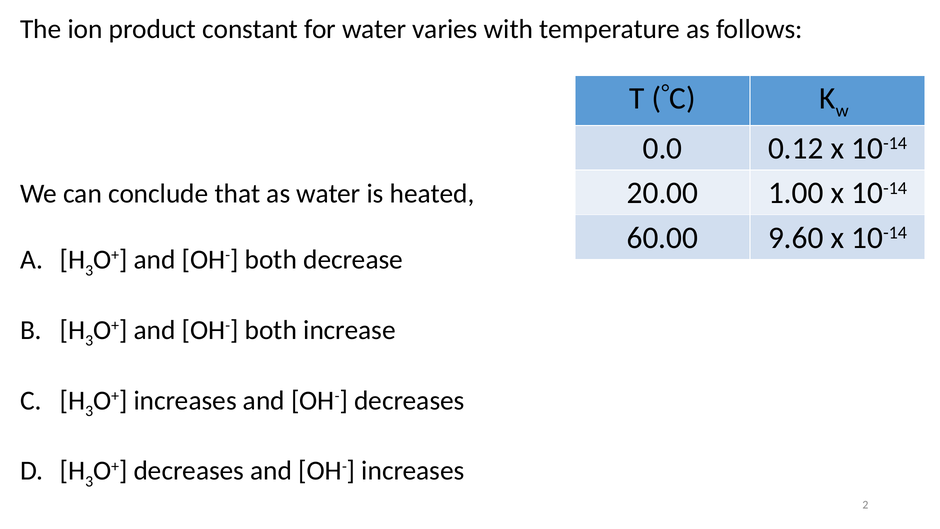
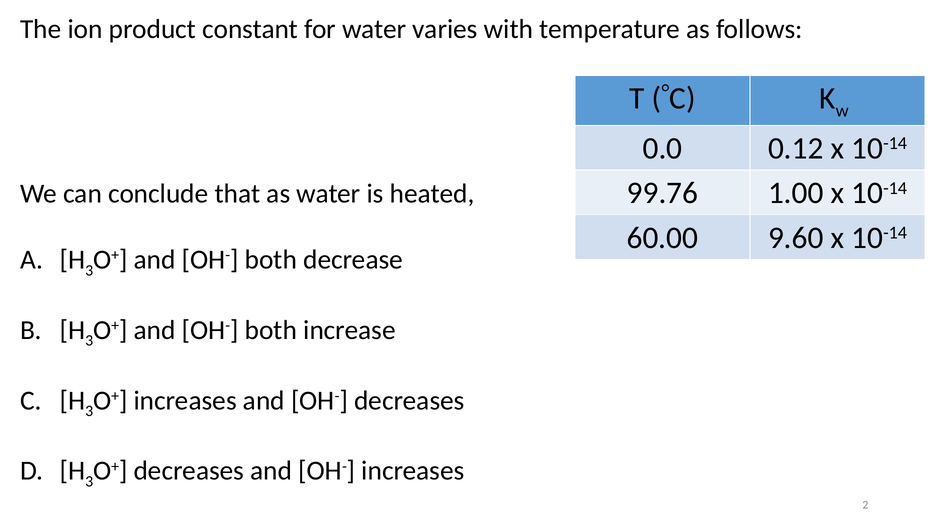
20.00: 20.00 -> 99.76
